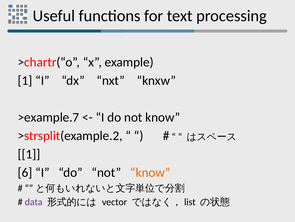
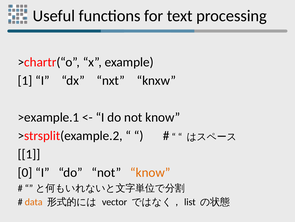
>example.7: >example.7 -> >example.1
6: 6 -> 0
data colour: purple -> orange
